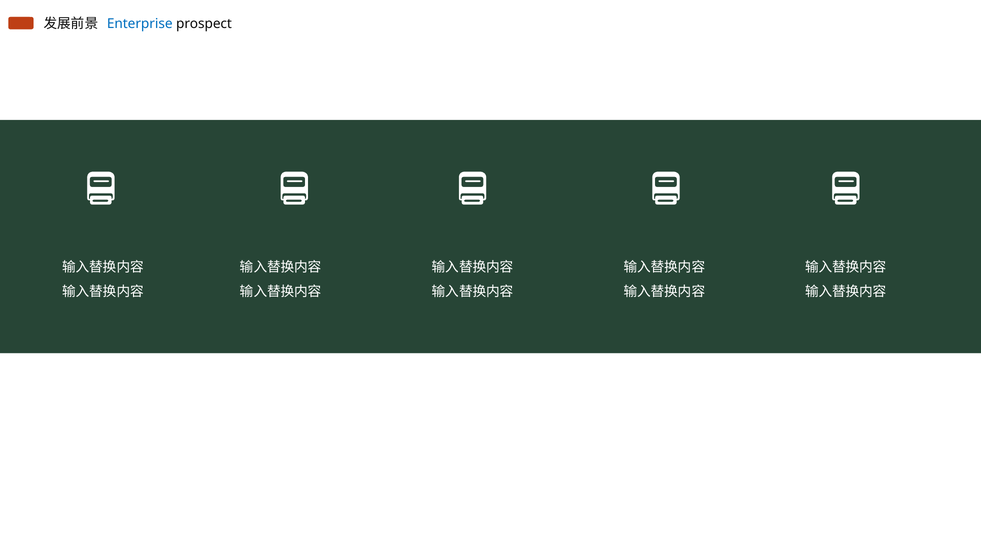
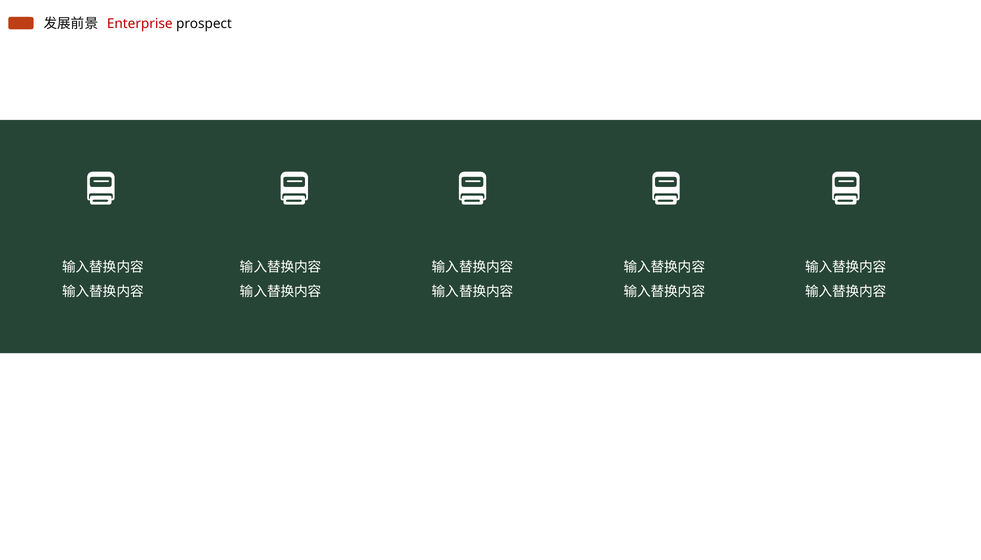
Enterprise colour: blue -> red
